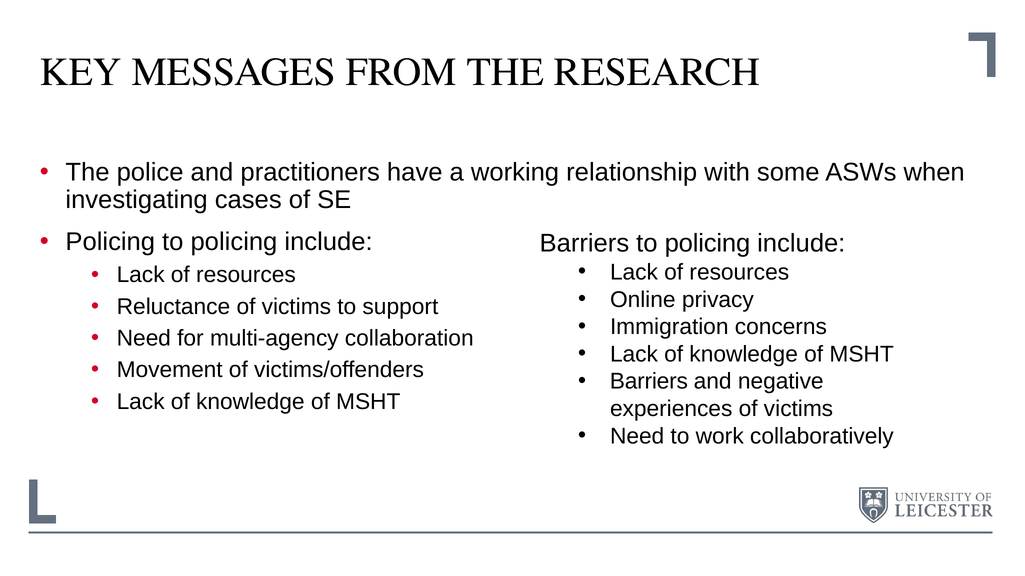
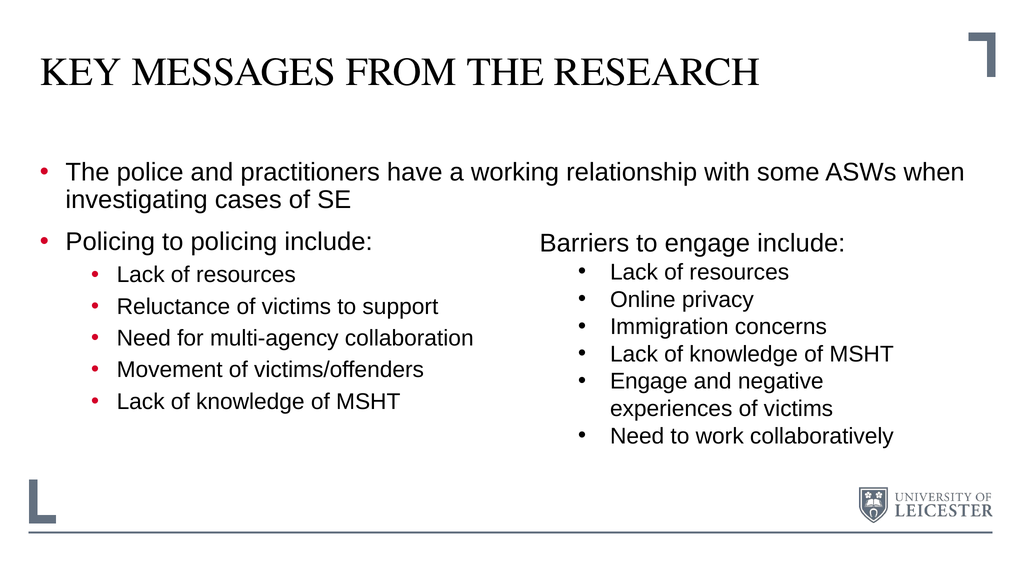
Barriers to policing: policing -> engage
Barriers at (649, 382): Barriers -> Engage
